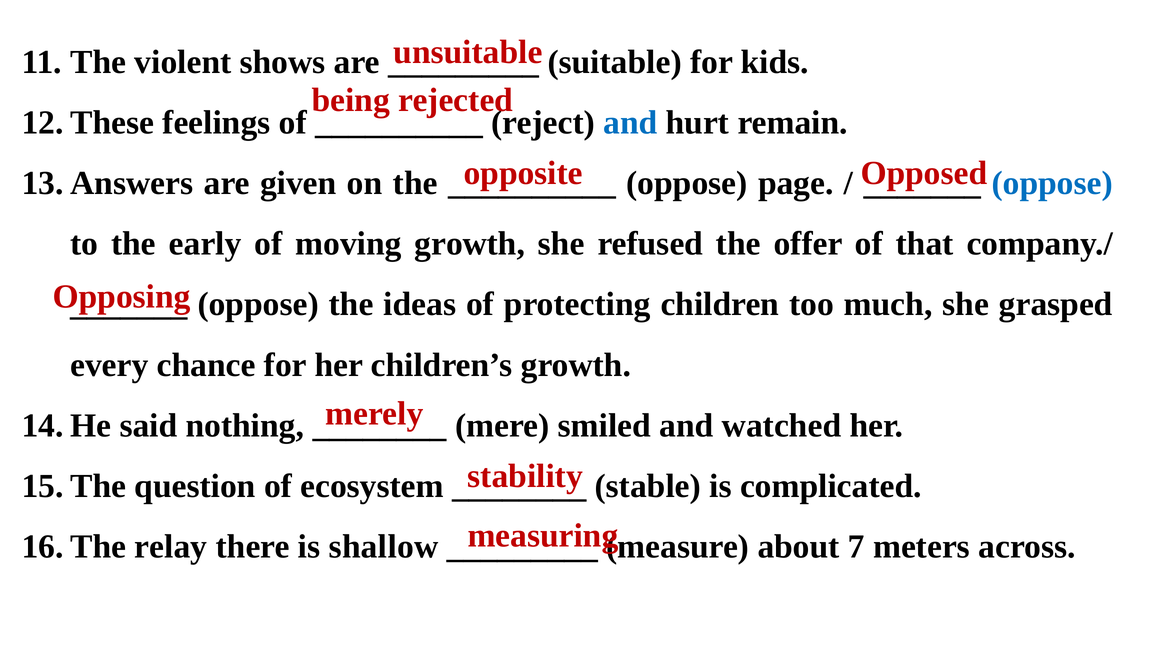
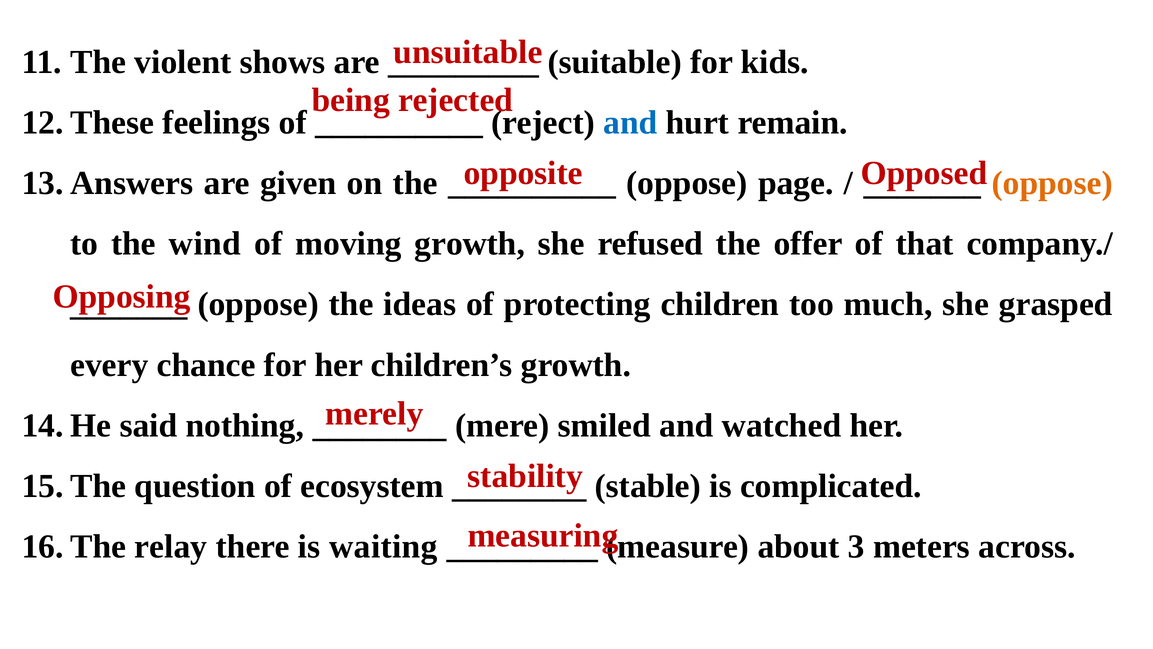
oppose at (1052, 183) colour: blue -> orange
early: early -> wind
shallow: shallow -> waiting
7: 7 -> 3
